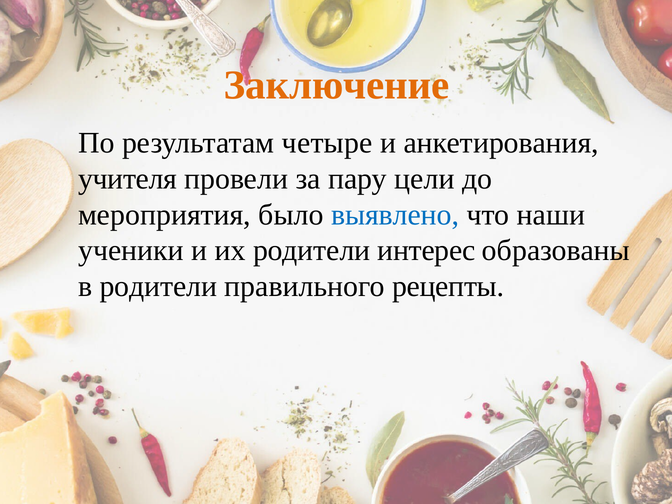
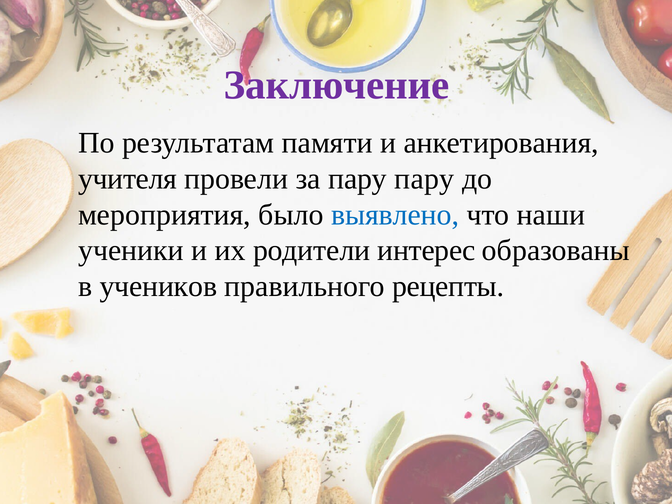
Заключение colour: orange -> purple
четыре: четыре -> памяти
пару цели: цели -> пару
в родители: родители -> учеников
